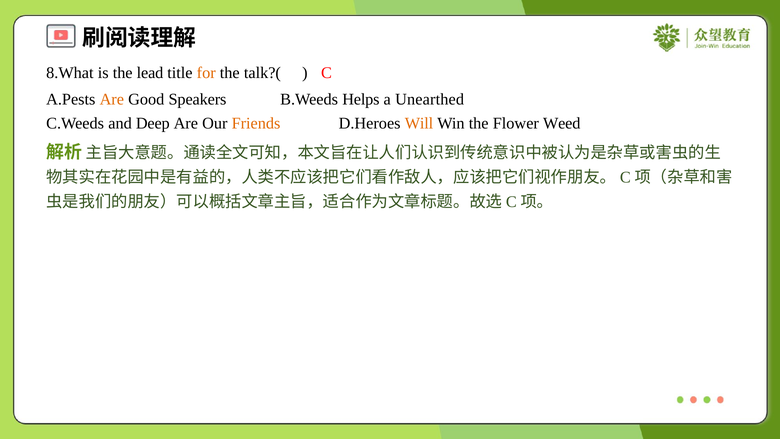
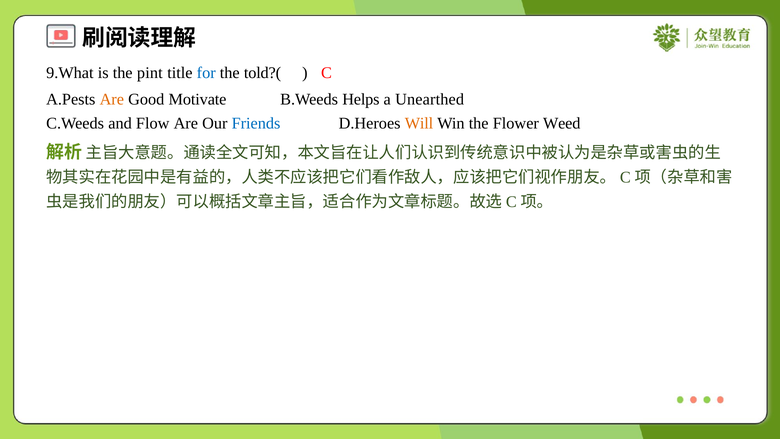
8.What: 8.What -> 9.What
lead: lead -> pint
for colour: orange -> blue
talk?(: talk?( -> told?(
Speakers: Speakers -> Motivate
Deep: Deep -> Flow
Friends colour: orange -> blue
